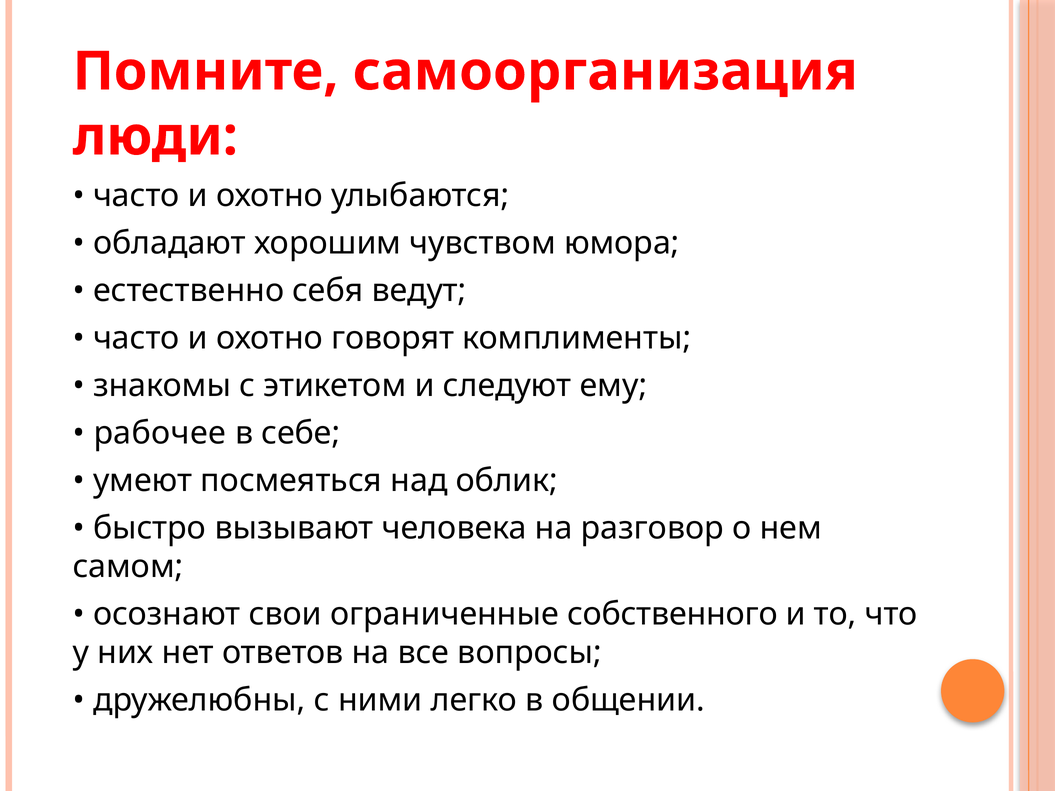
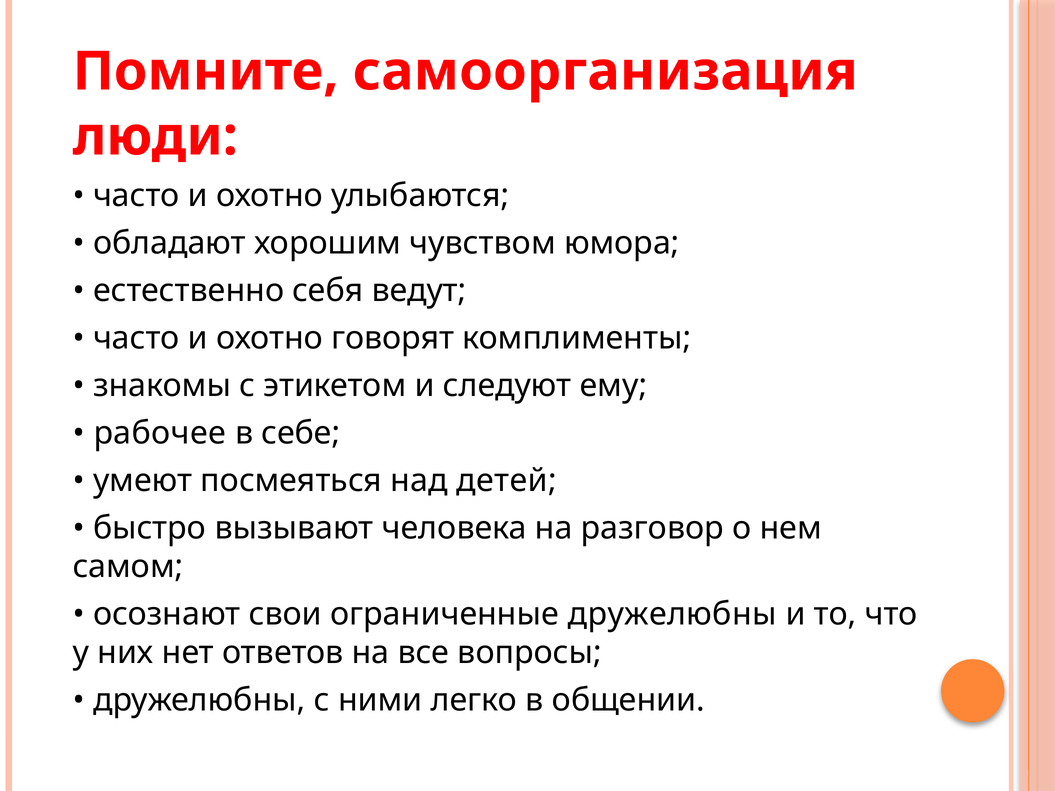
облик: облик -> детей
ограниченные собственного: собственного -> дружелюбны
